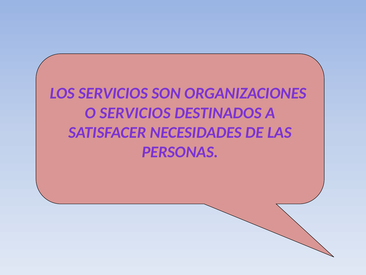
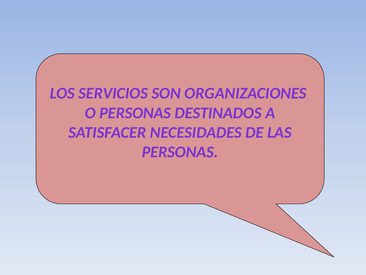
O SERVICIOS: SERVICIOS -> PERSONAS
